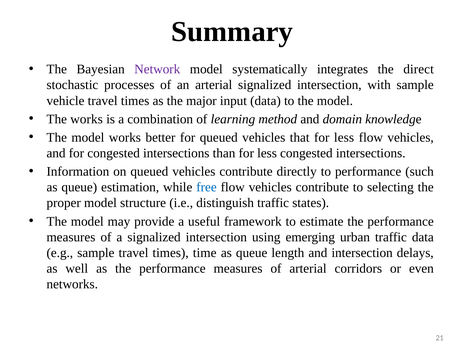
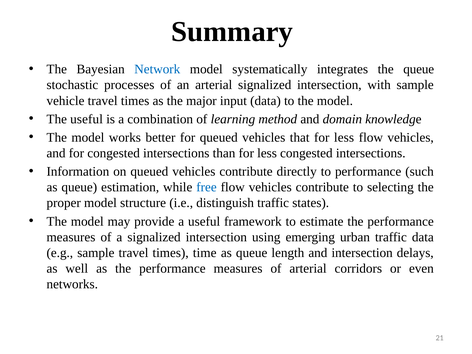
Network colour: purple -> blue
the direct: direct -> queue
The works: works -> useful
